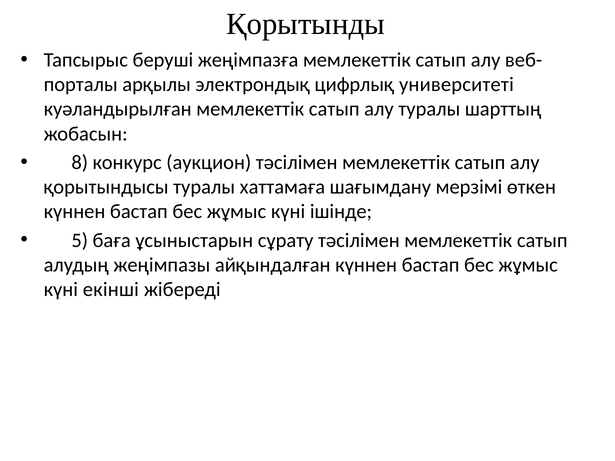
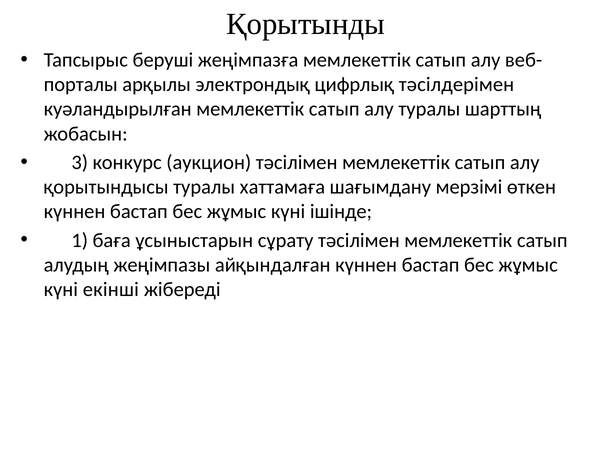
университеті: университеті -> тәсілдерімен
8: 8 -> 3
5: 5 -> 1
